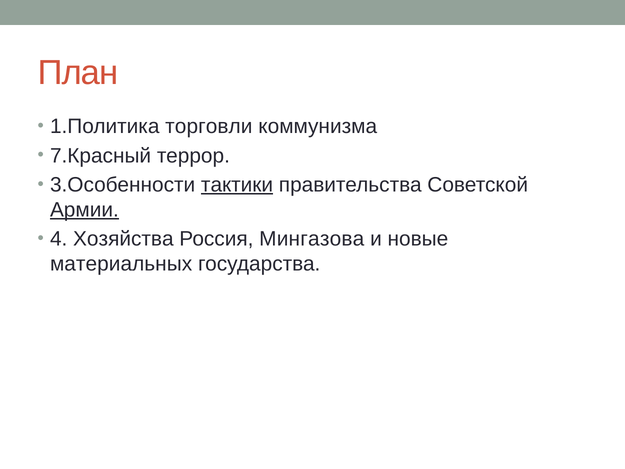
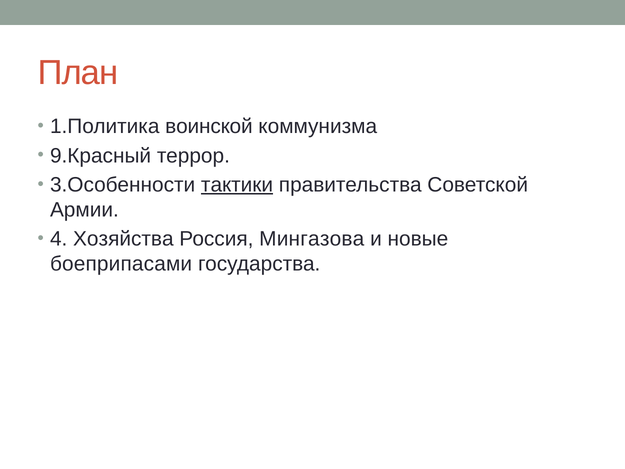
торговли: торговли -> воинской
7.Красный: 7.Красный -> 9.Красный
Армии underline: present -> none
материальных: материальных -> боеприпасами
